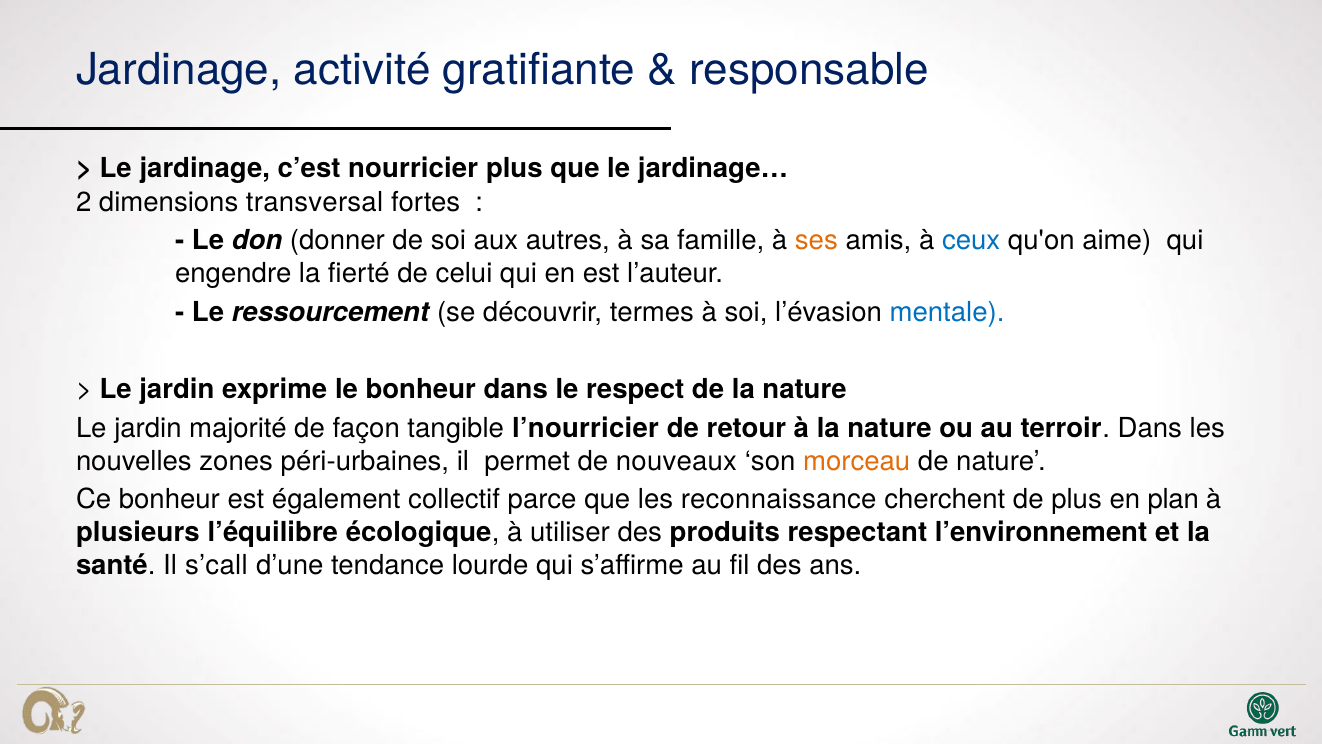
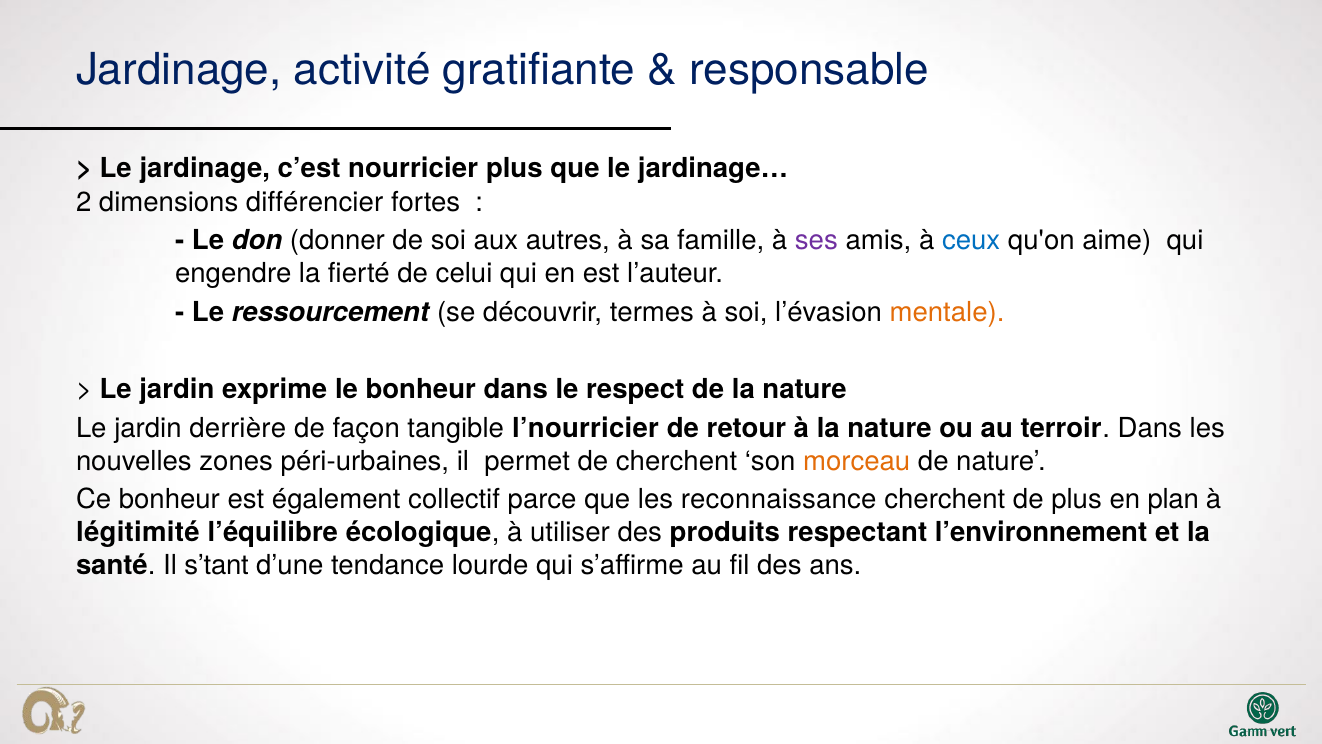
transversal: transversal -> différencier
ses colour: orange -> purple
mentale colour: blue -> orange
majorité: majorité -> derrière
de nouveaux: nouveaux -> cherchent
plusieurs: plusieurs -> légitimité
s’call: s’call -> s’tant
